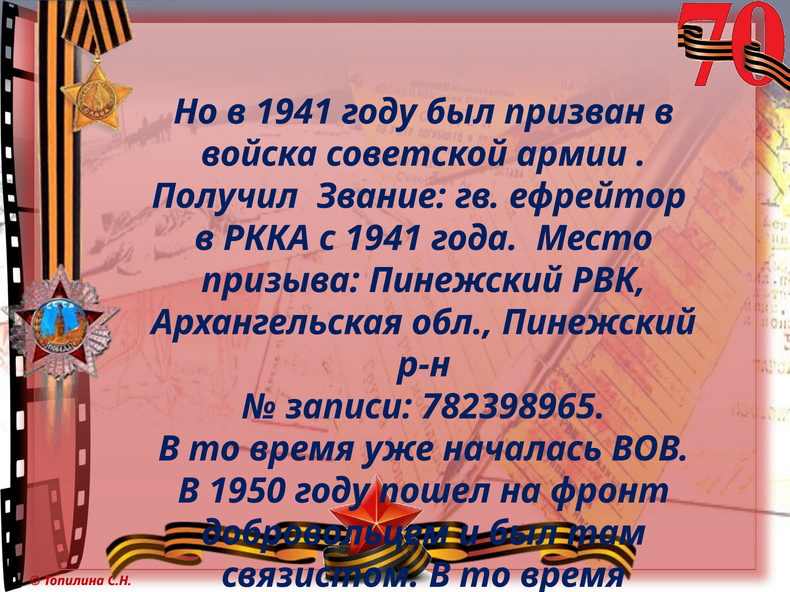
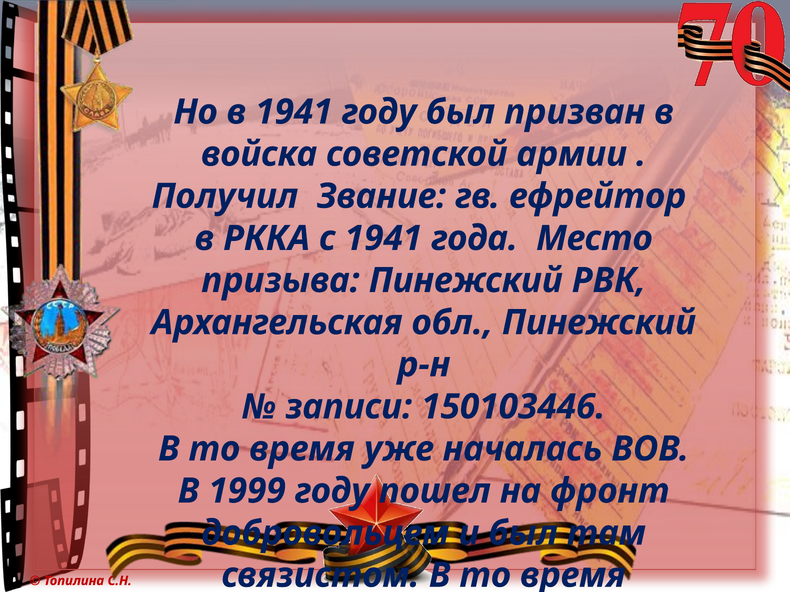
782398965: 782398965 -> 150103446
1950: 1950 -> 1999
